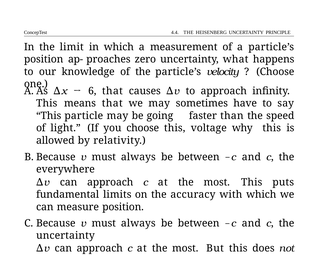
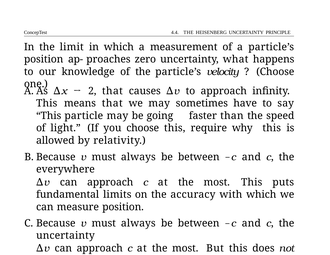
6: 6 -> 2
voltage: voltage -> require
